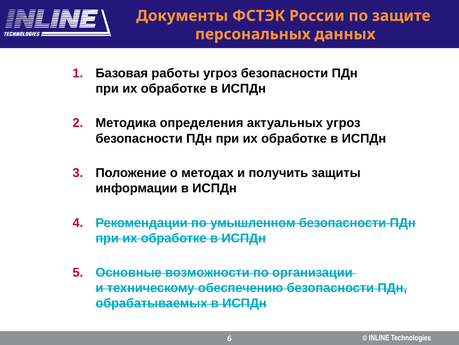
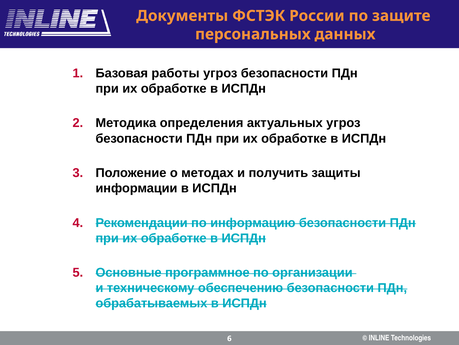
умышленном: умышленном -> информацию
возможности: возможности -> программное
